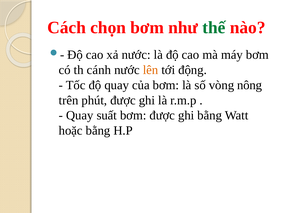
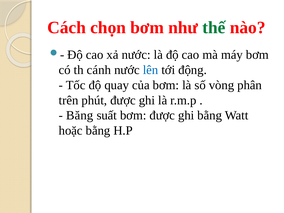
lên colour: orange -> blue
nông: nông -> phân
Quay at (80, 115): Quay -> Băng
